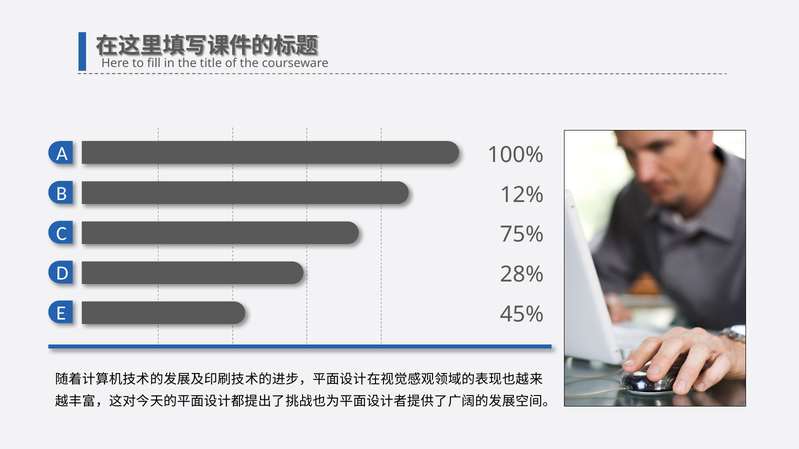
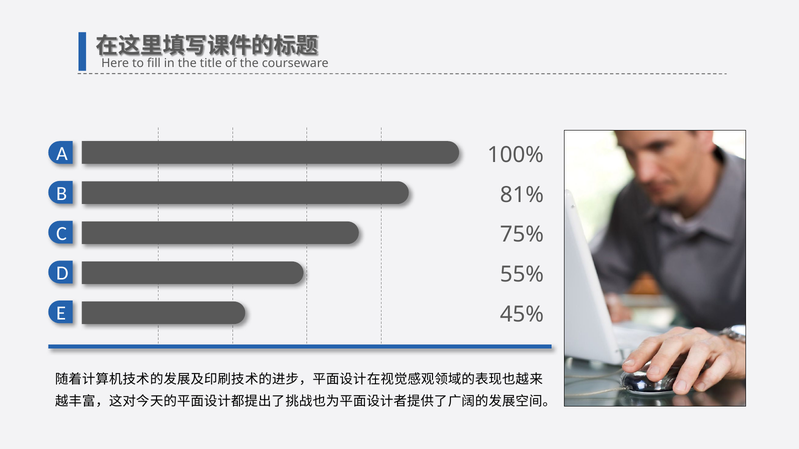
12%: 12% -> 81%
28%: 28% -> 55%
